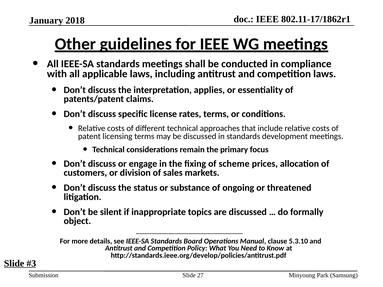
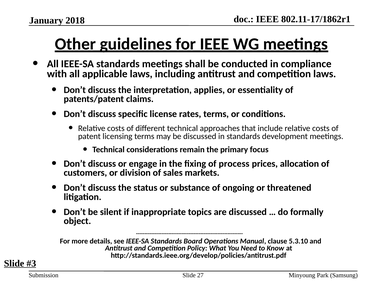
scheme: scheme -> process
